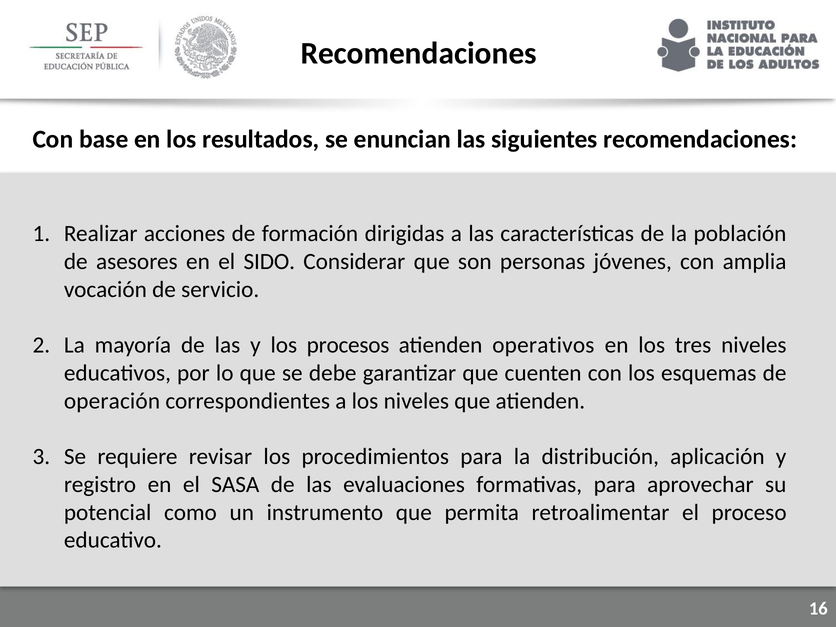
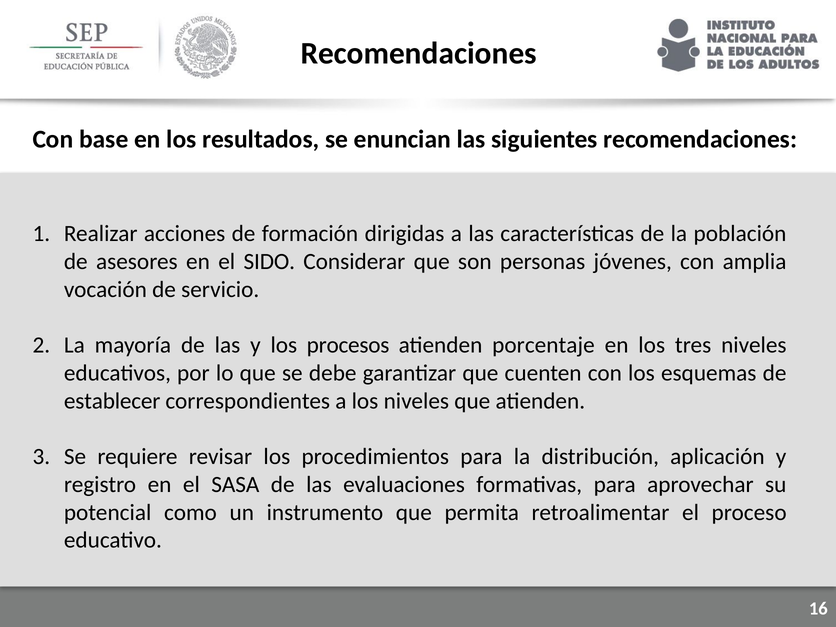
operativos: operativos -> porcentaje
operación: operación -> establecer
